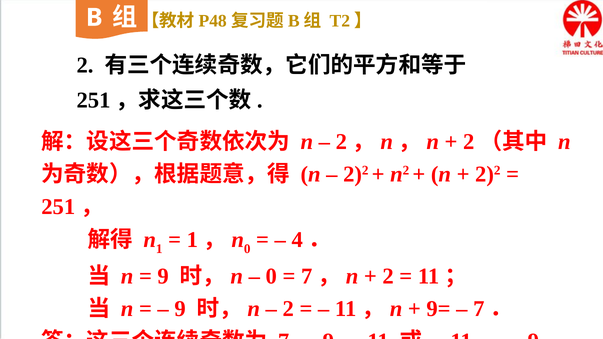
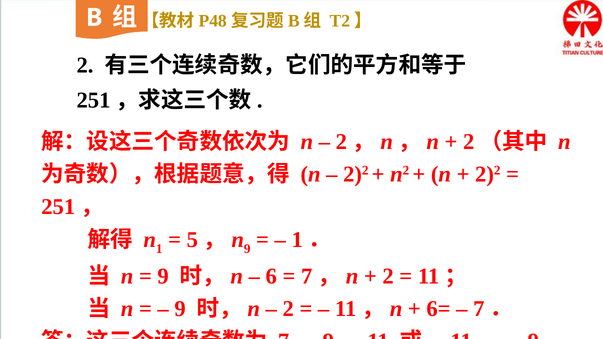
1 at (192, 240): 1 -> 5
n 0: 0 -> 9
4 at (297, 240): 4 -> 1
0 at (271, 276): 0 -> 6
9=: 9= -> 6=
